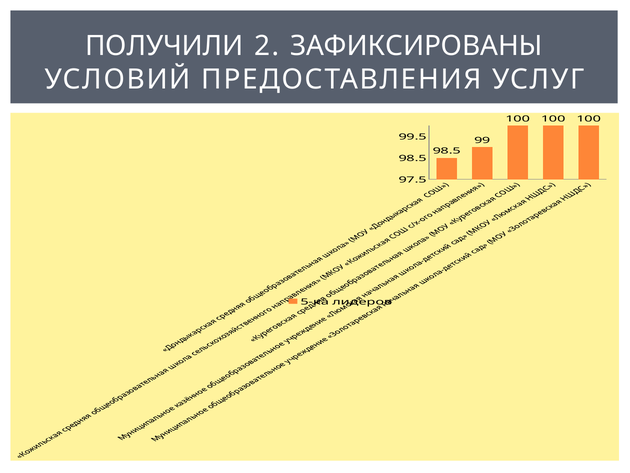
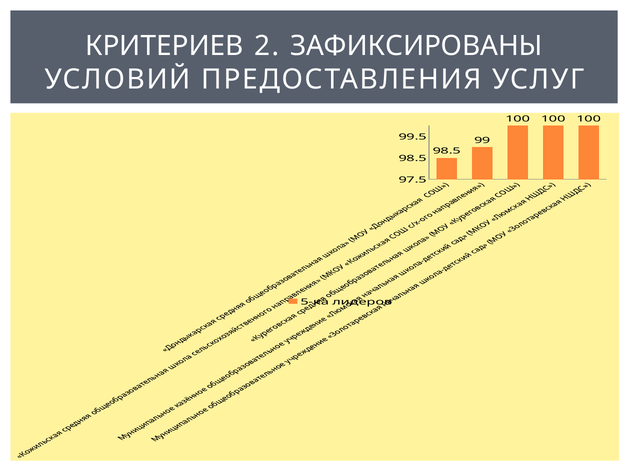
ПОЛУЧИЛИ: ПОЛУЧИЛИ -> КРИТЕРИЕВ
